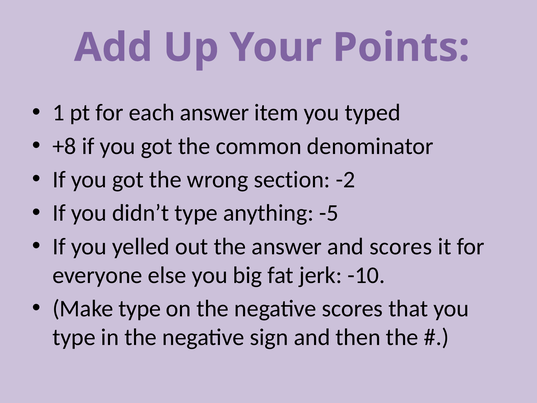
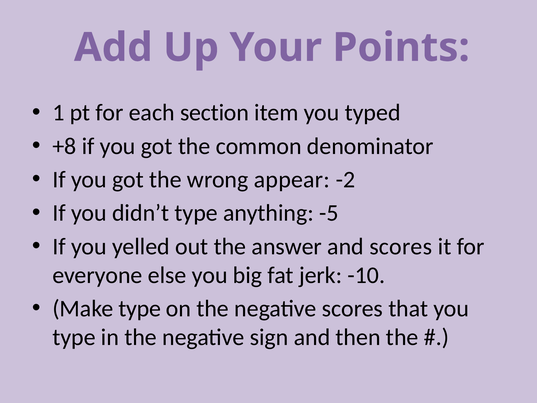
each answer: answer -> section
section: section -> appear
